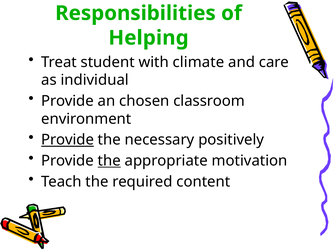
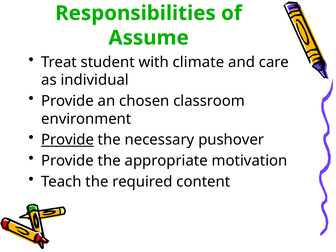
Helping: Helping -> Assume
positively: positively -> pushover
the at (109, 161) underline: present -> none
